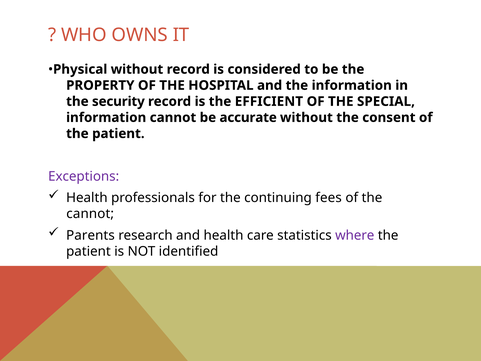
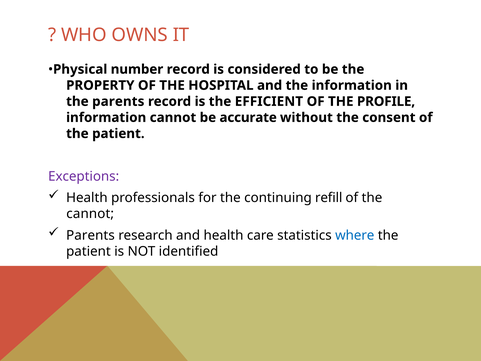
Physical without: without -> number
the security: security -> parents
SPECIAL: SPECIAL -> PROFILE
fees: fees -> refill
where colour: purple -> blue
